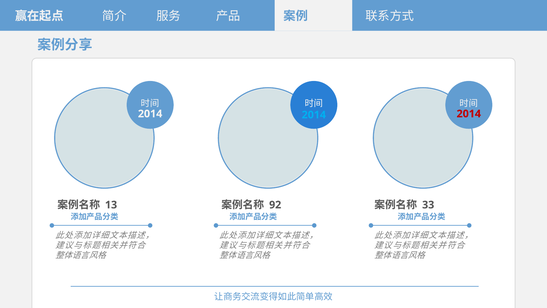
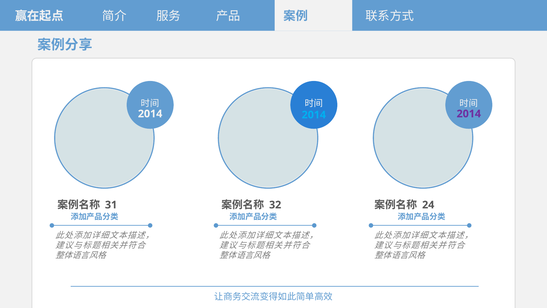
2014 at (469, 114) colour: red -> purple
13: 13 -> 31
92: 92 -> 32
33: 33 -> 24
